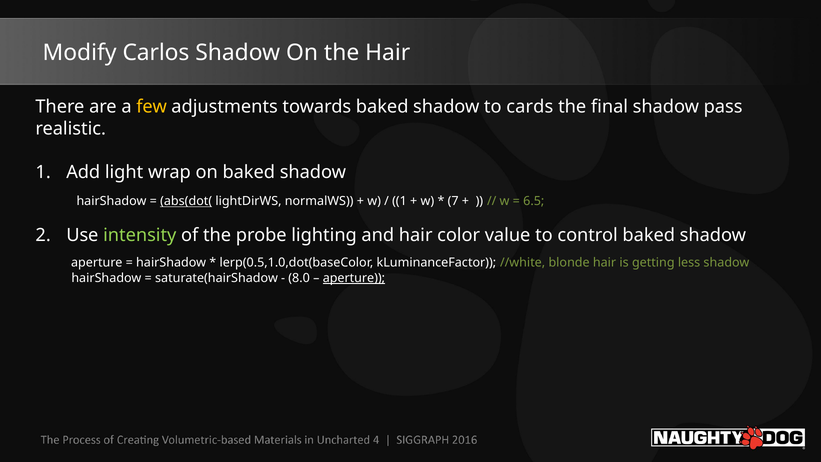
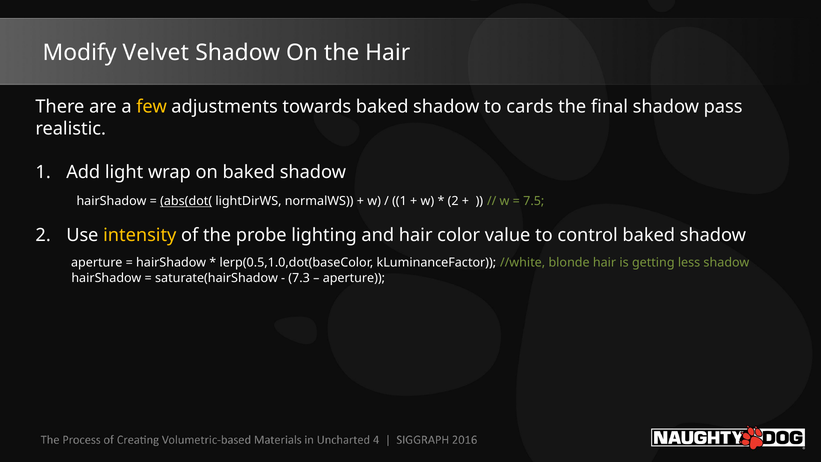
Carlos: Carlos -> Velvet
7 at (453, 201): 7 -> 2
6.5: 6.5 -> 7.5
intensity colour: light green -> yellow
8.0: 8.0 -> 7.3
aperture at (354, 278) underline: present -> none
